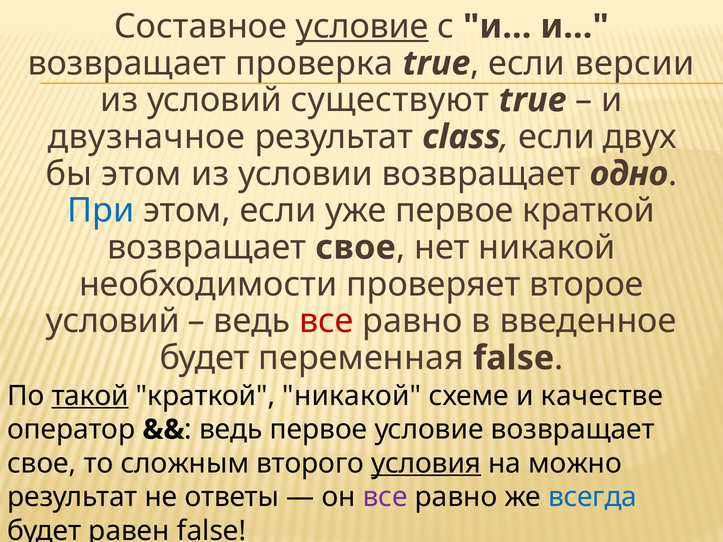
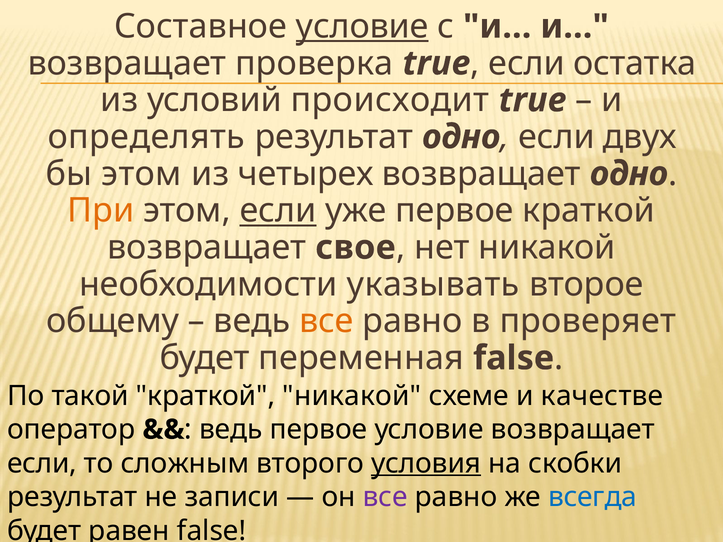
версии: версии -> остатка
существуют: существуют -> происходит
двузначное: двузначное -> определять
результат class: class -> одно
условии: условии -> четырех
При colour: blue -> orange
если at (278, 211) underline: none -> present
проверяет: проверяет -> указывать
условий at (113, 321): условий -> общему
все at (326, 321) colour: red -> orange
введенное: введенное -> проверяет
такой underline: present -> none
свое at (42, 463): свое -> если
можно: можно -> скобки
ответы: ответы -> записи
